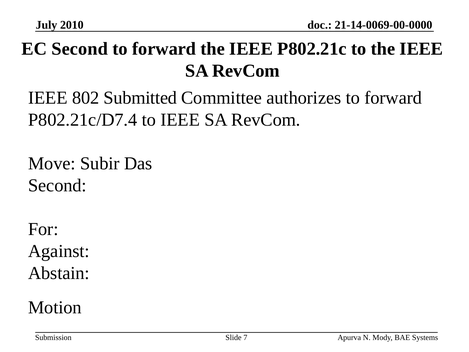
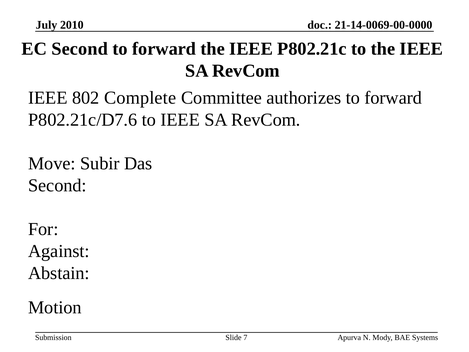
Submitted: Submitted -> Complete
P802.21c/D7.4: P802.21c/D7.4 -> P802.21c/D7.6
